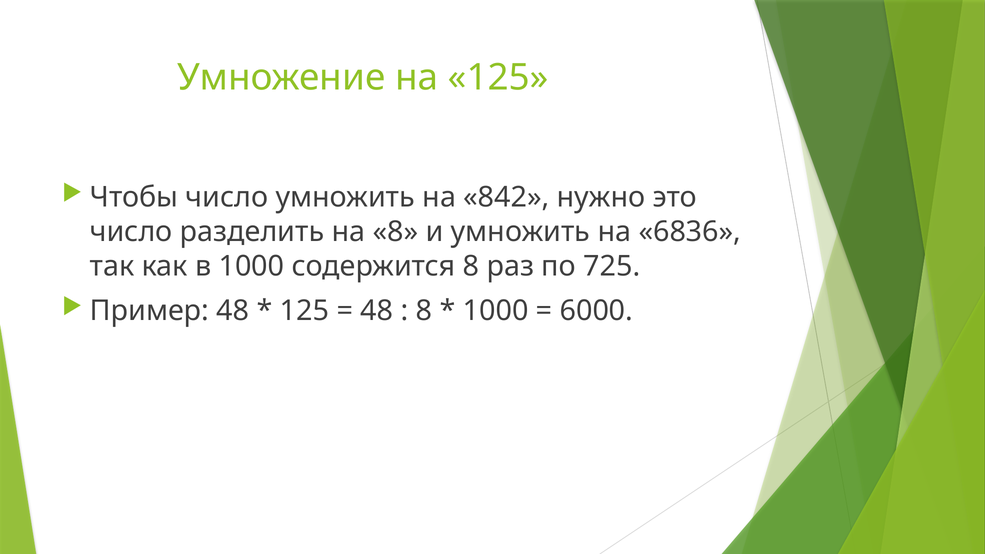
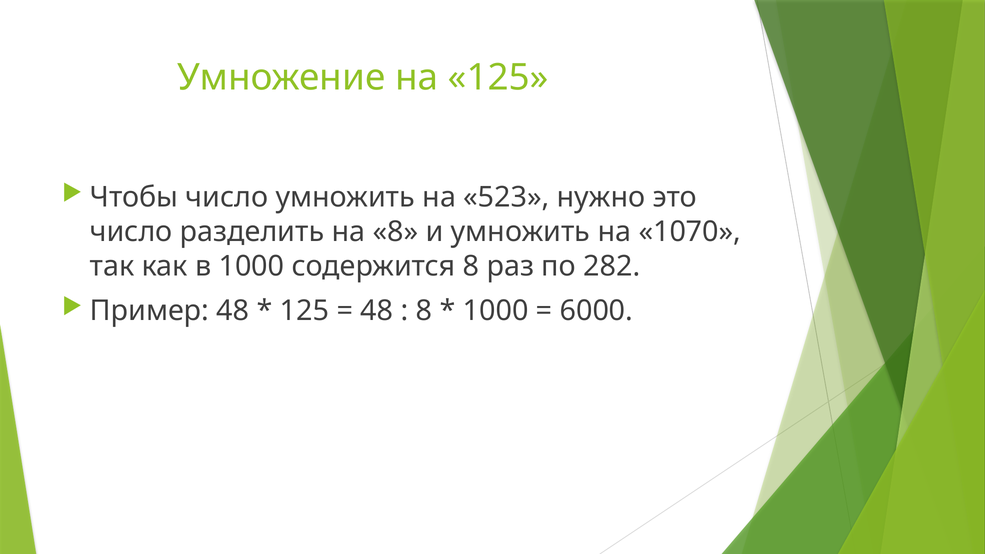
842: 842 -> 523
6836: 6836 -> 1070
725: 725 -> 282
